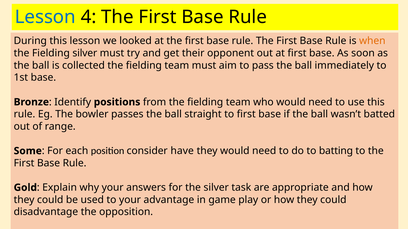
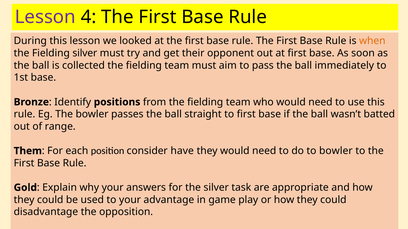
Lesson at (45, 17) colour: blue -> purple
Some: Some -> Them
to batting: batting -> bowler
